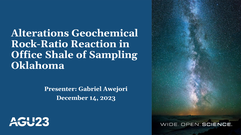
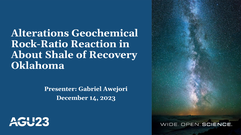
Office: Office -> About
Sampling: Sampling -> Recovery
